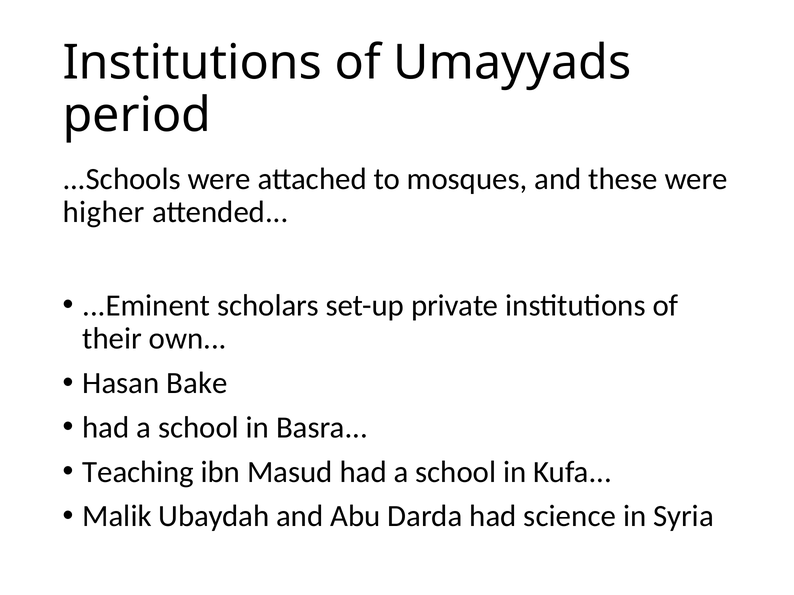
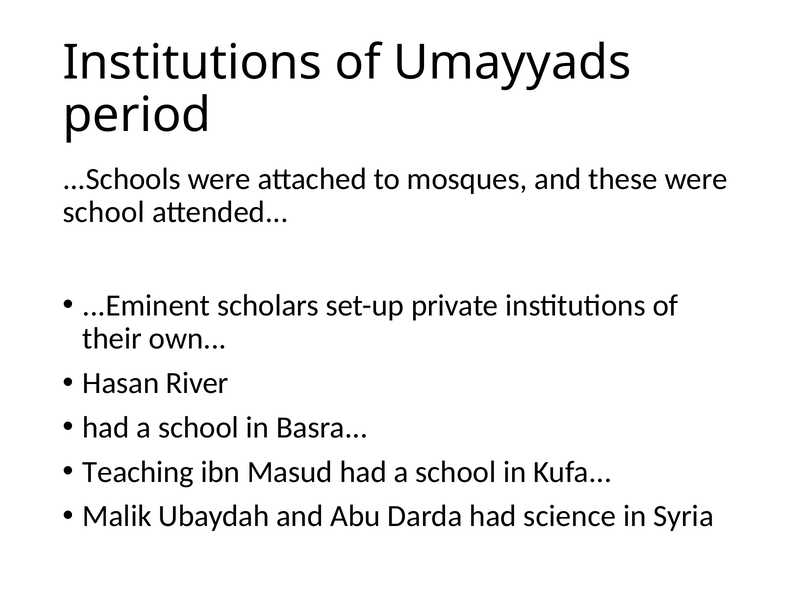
higher at (104, 212): higher -> school
Bake: Bake -> River
